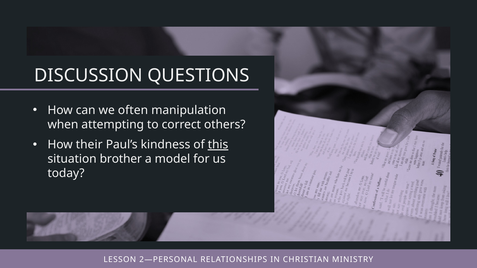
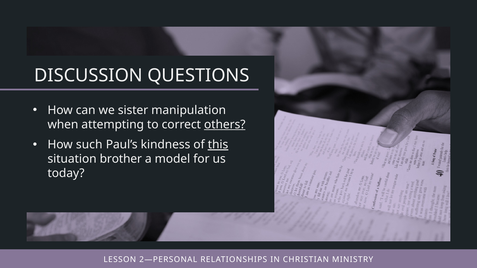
often: often -> sister
others underline: none -> present
their: their -> such
